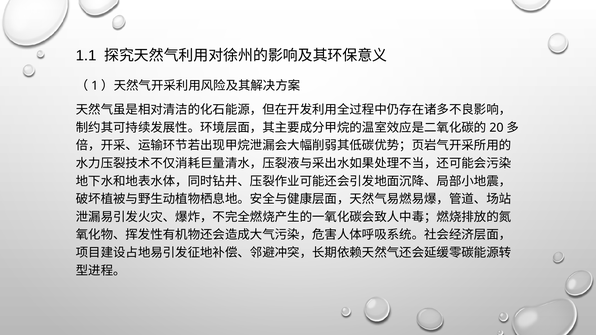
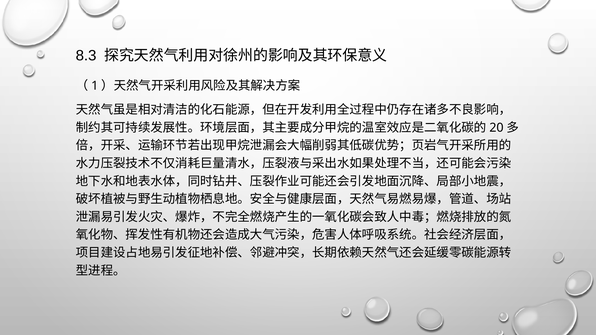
1.1: 1.1 -> 8.3
